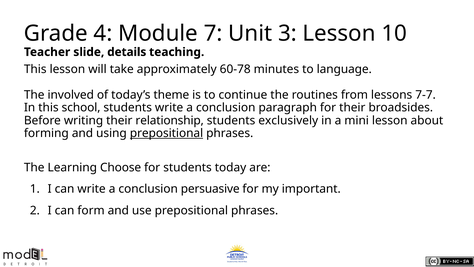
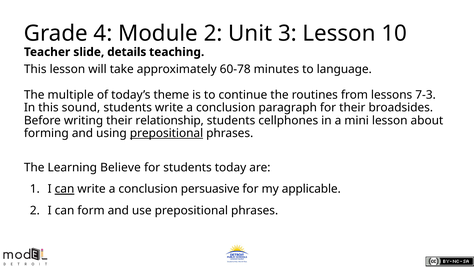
Module 7: 7 -> 2
involved: involved -> multiple
7-7: 7-7 -> 7-3
school: school -> sound
exclusively: exclusively -> cellphones
Choose: Choose -> Believe
can at (65, 189) underline: none -> present
important: important -> applicable
